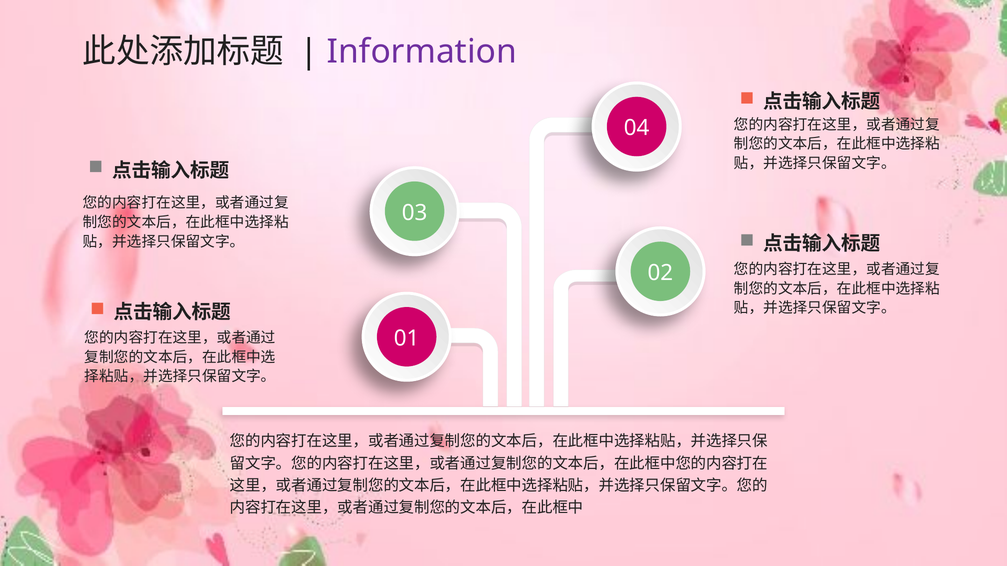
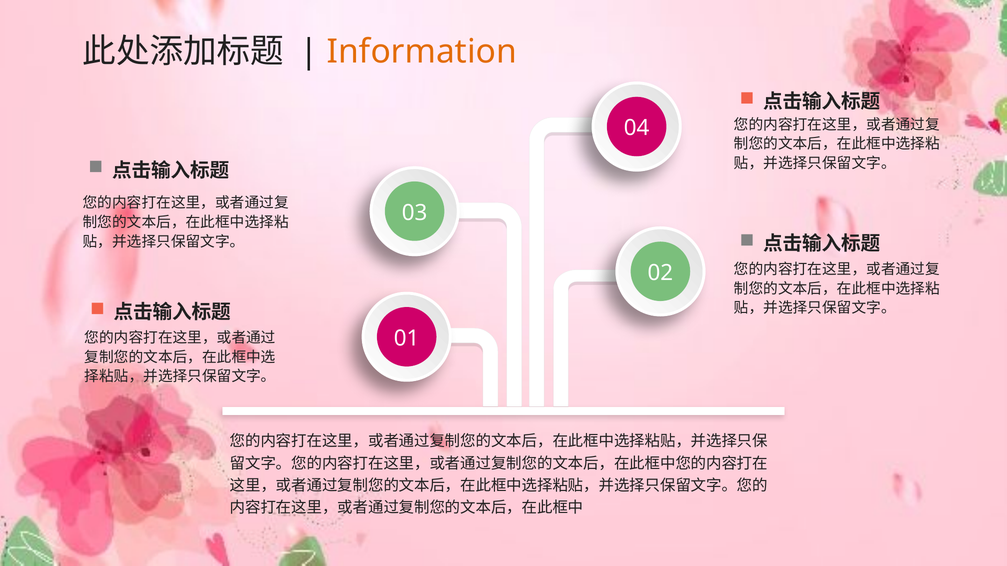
Information colour: purple -> orange
